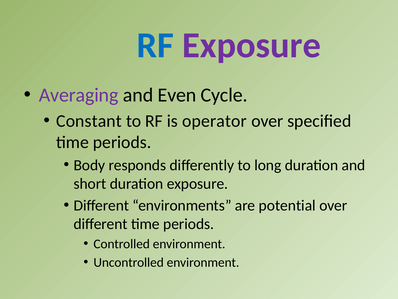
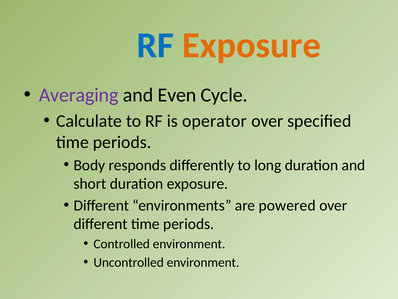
Exposure at (252, 45) colour: purple -> orange
Constant: Constant -> Calculate
potential: potential -> powered
